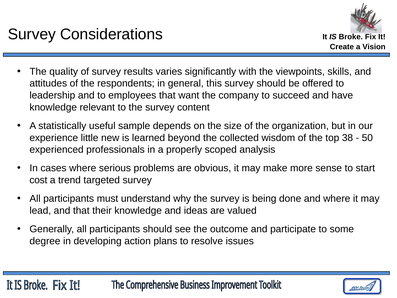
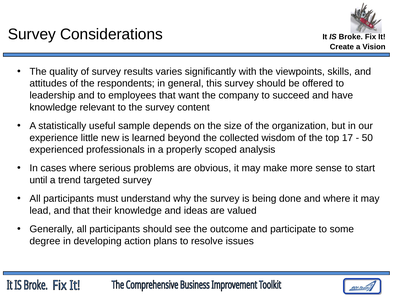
38: 38 -> 17
cost: cost -> until
